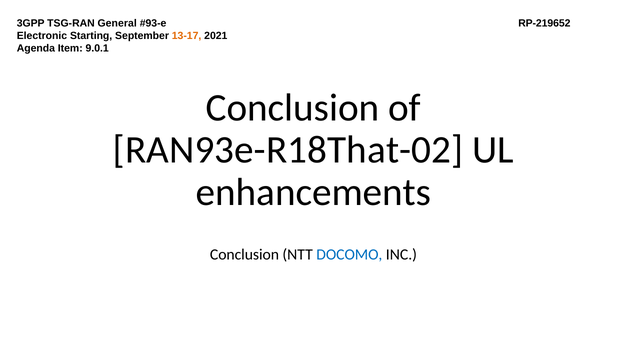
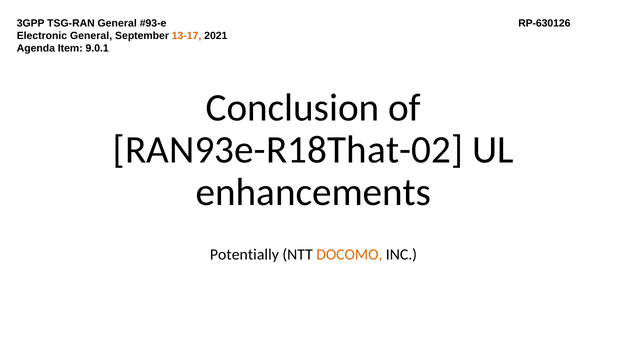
RP-219652: RP-219652 -> RP-630126
Electronic Starting: Starting -> General
Conclusion at (244, 255): Conclusion -> Potentially
DOCOMO colour: blue -> orange
